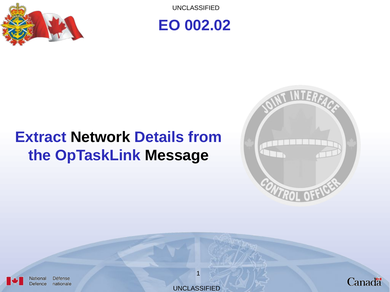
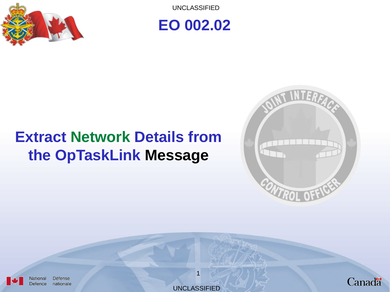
Network colour: black -> green
